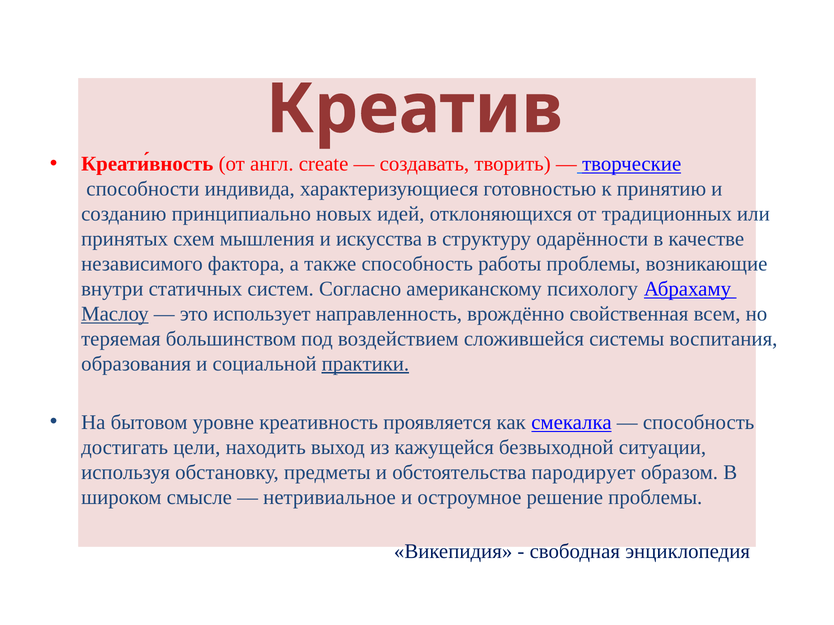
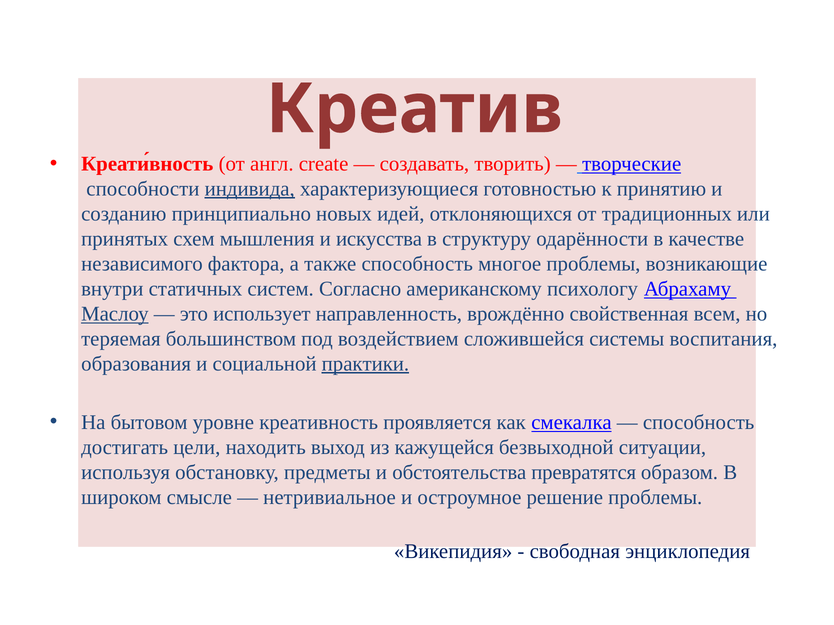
индивида underline: none -> present
работы: работы -> многое
пародирует: пародирует -> превратятся
